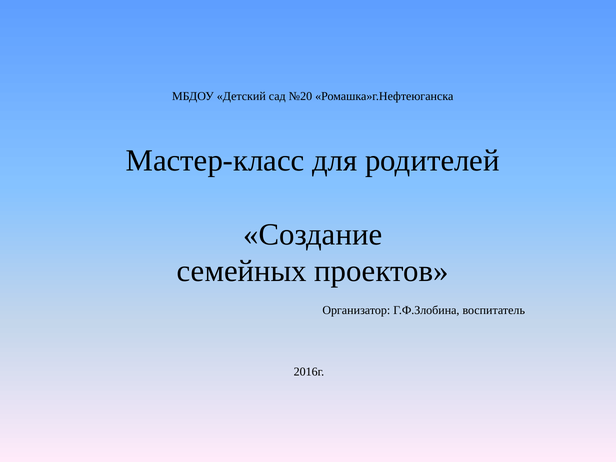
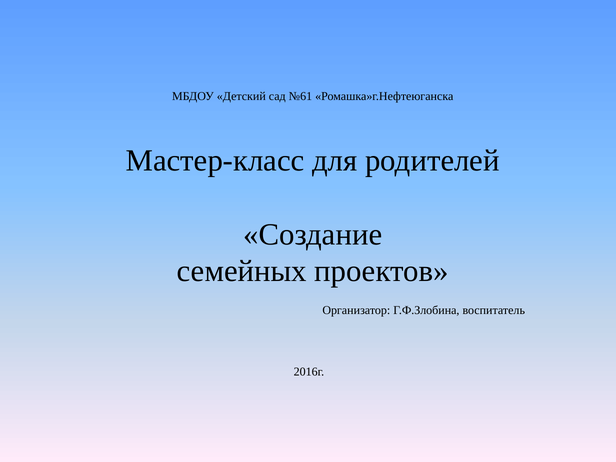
№20: №20 -> №61
